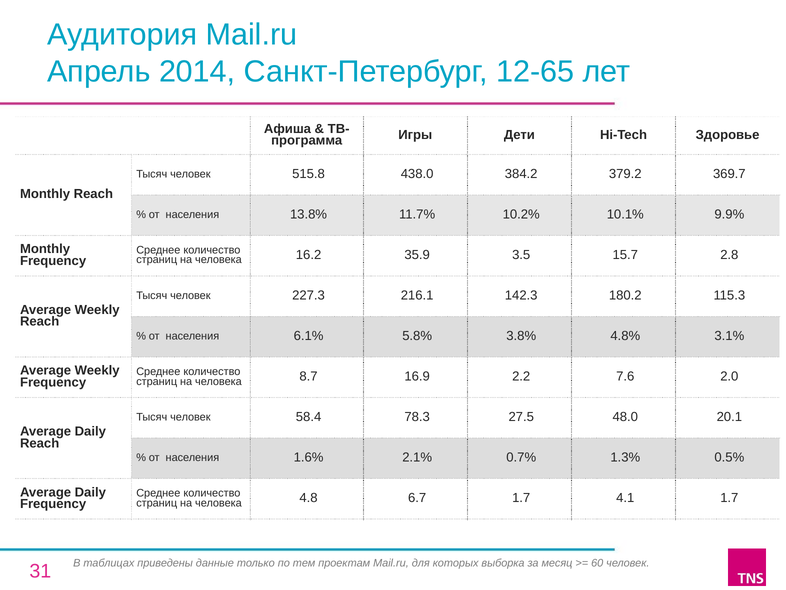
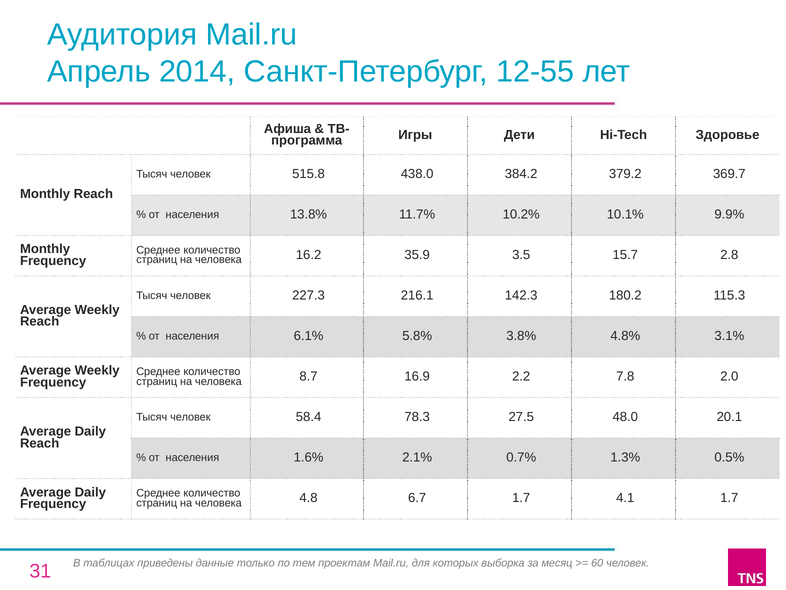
12-65: 12-65 -> 12-55
7.6: 7.6 -> 7.8
